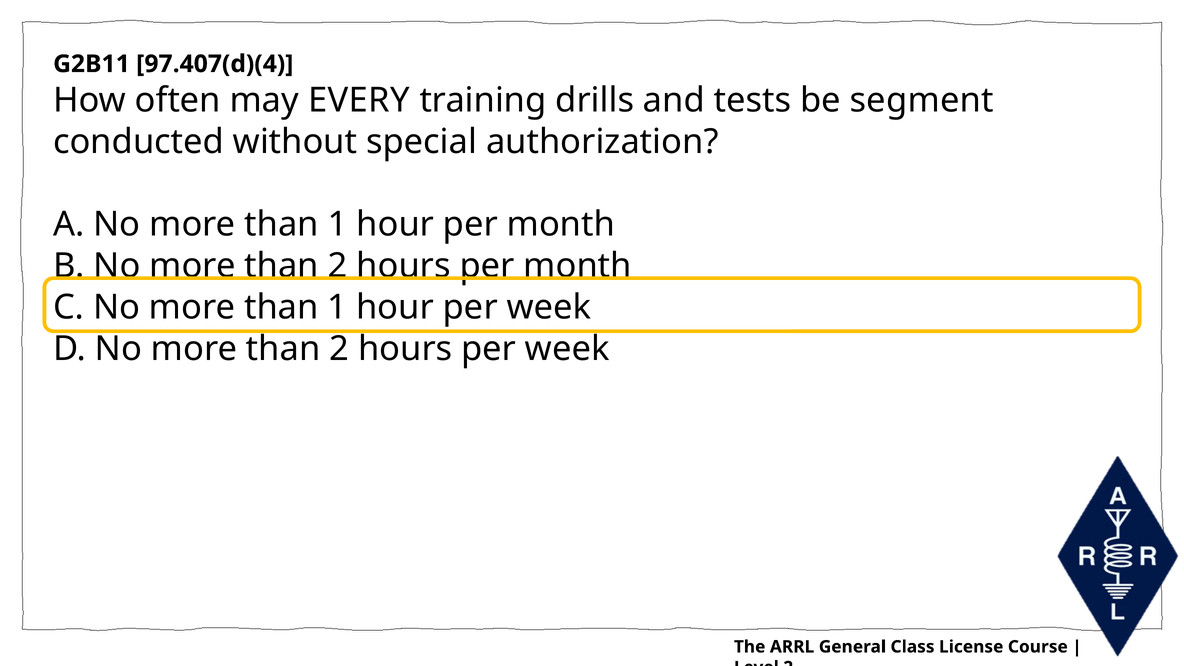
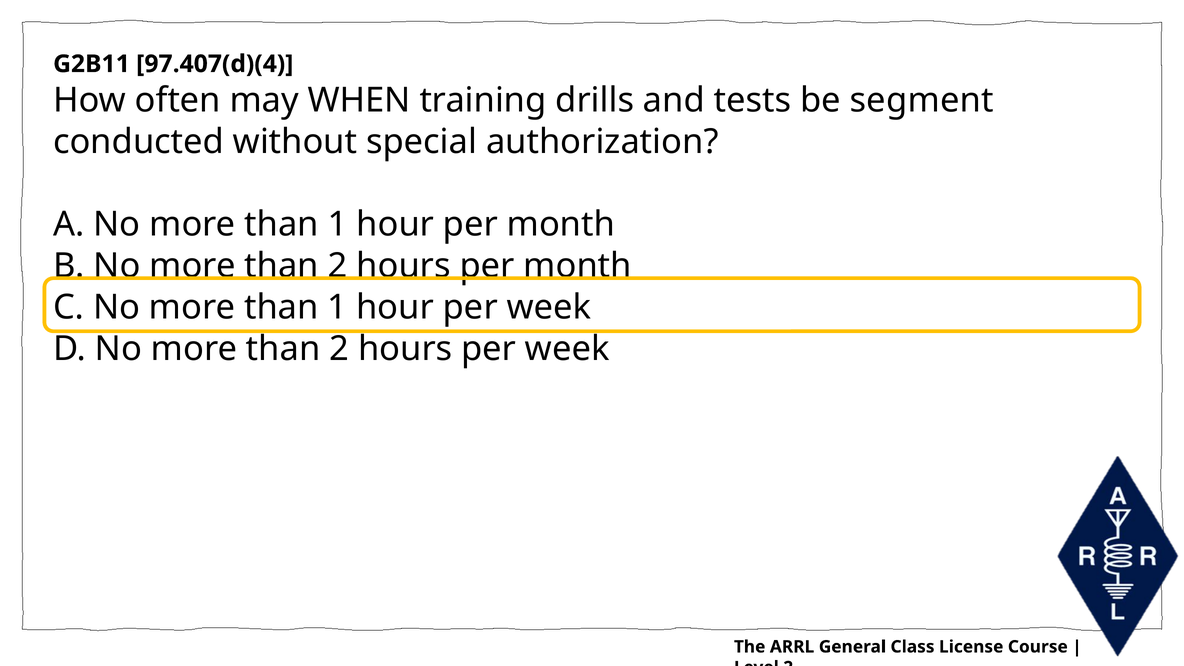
EVERY: EVERY -> WHEN
